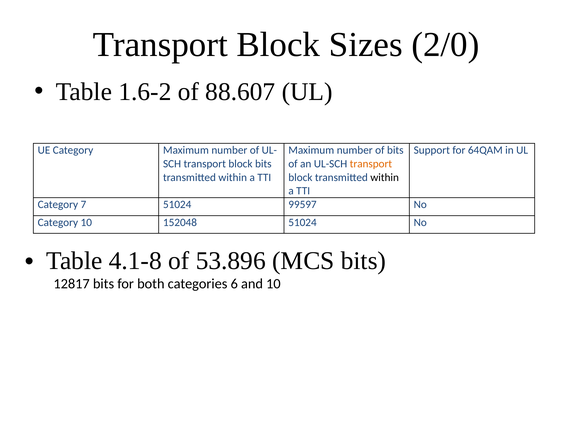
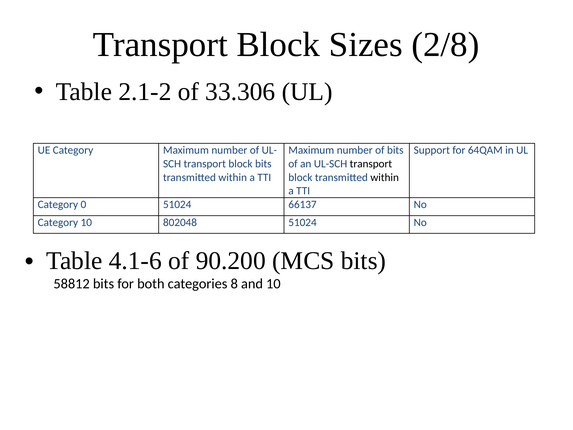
2/0: 2/0 -> 2/8
1.6-2: 1.6-2 -> 2.1-2
88.607: 88.607 -> 33.306
transport at (371, 164) colour: orange -> black
7: 7 -> 0
99597: 99597 -> 66137
152048: 152048 -> 802048
4.1-8: 4.1-8 -> 4.1-6
53.896: 53.896 -> 90.200
12817: 12817 -> 58812
6: 6 -> 8
